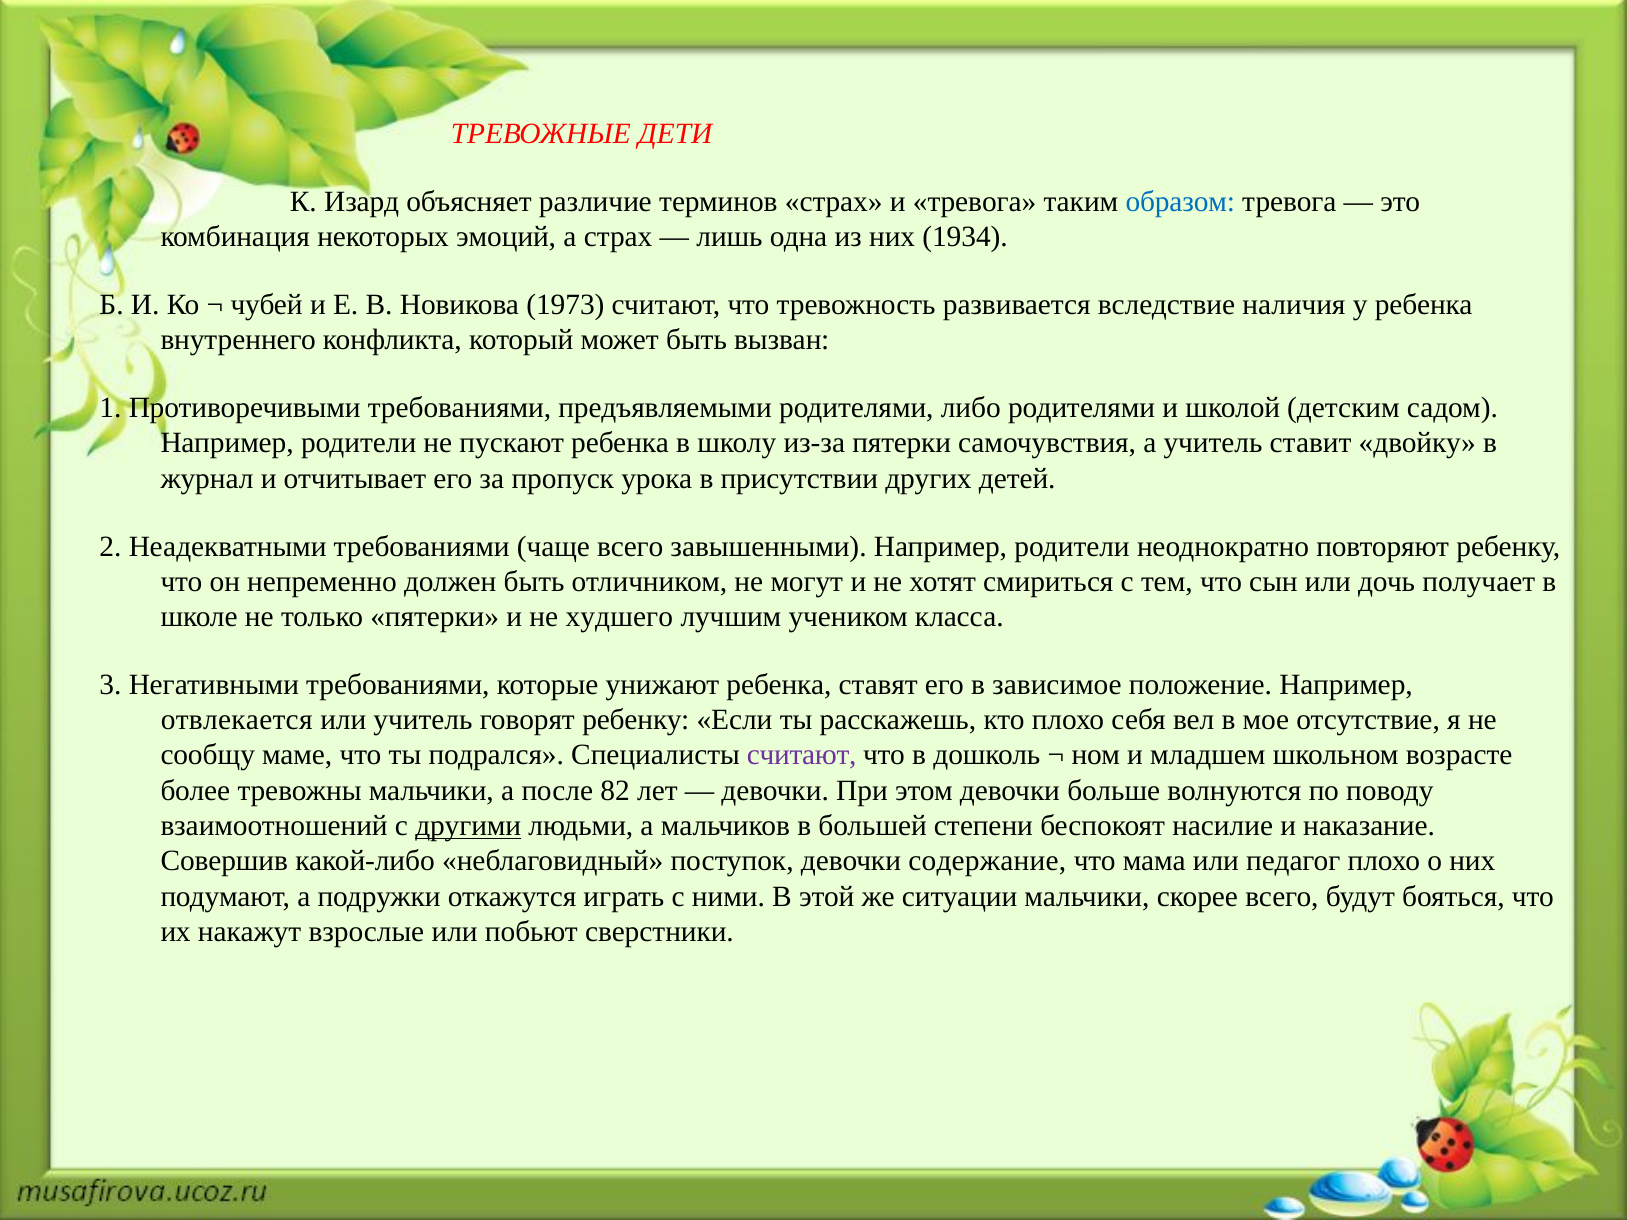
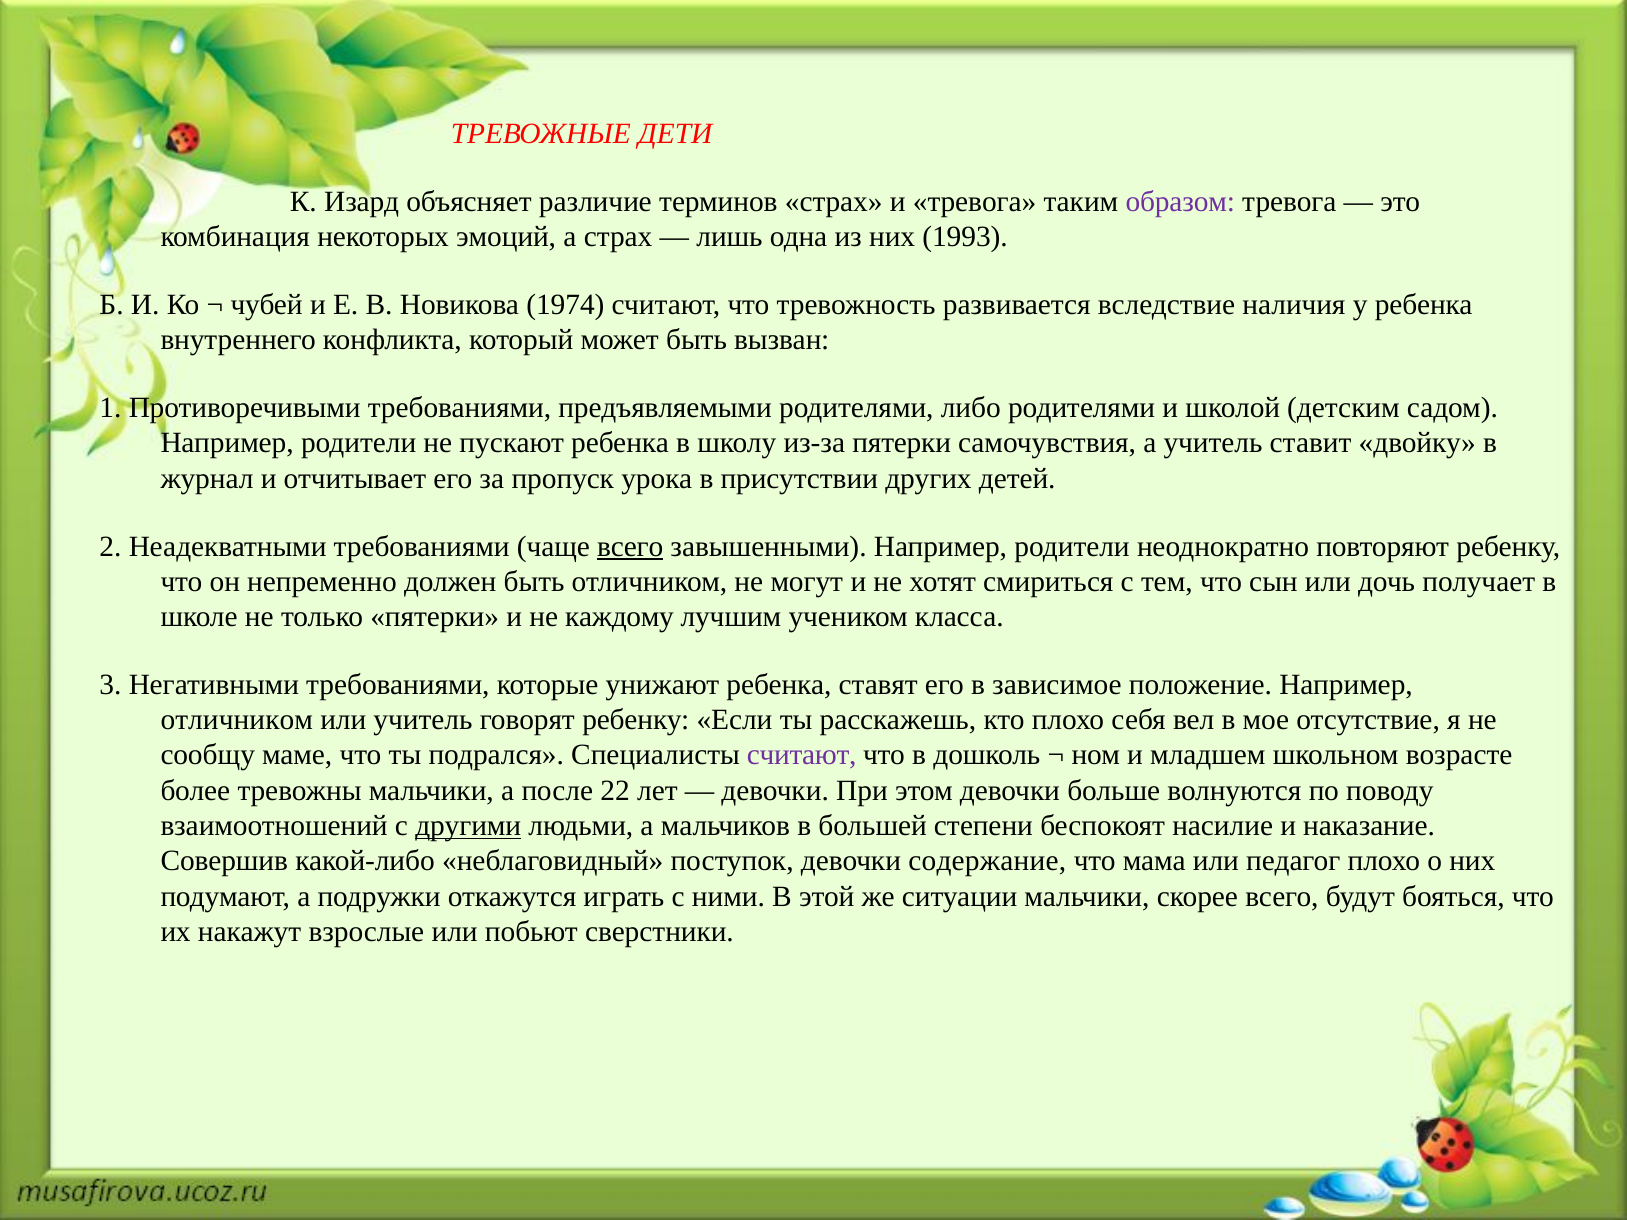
образом colour: blue -> purple
1934: 1934 -> 1993
1973: 1973 -> 1974
всего at (630, 546) underline: none -> present
худшего: худшего -> каждому
отвлекается at (237, 720): отвлекается -> отличником
82: 82 -> 22
